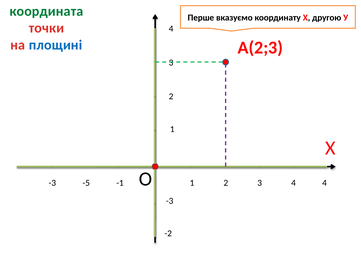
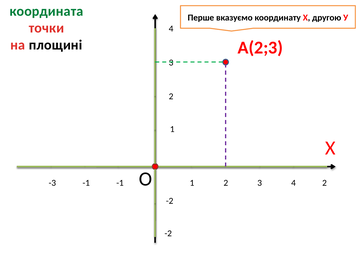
площині colour: blue -> black
1 2 3 4: 4 -> 2
-5 at (86, 183): -5 -> -1
-3 at (170, 201): -3 -> -2
